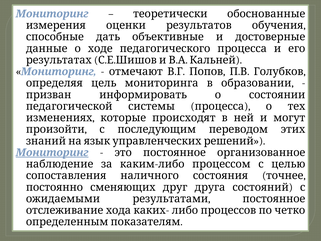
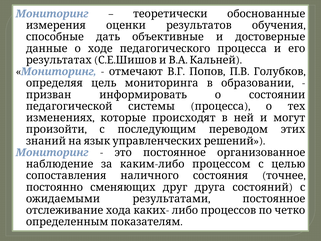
Мониторинг at (52, 152) underline: present -> none
